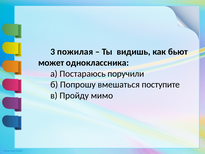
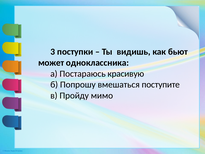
пожилая: пожилая -> поступки
поручили: поручили -> красивую
